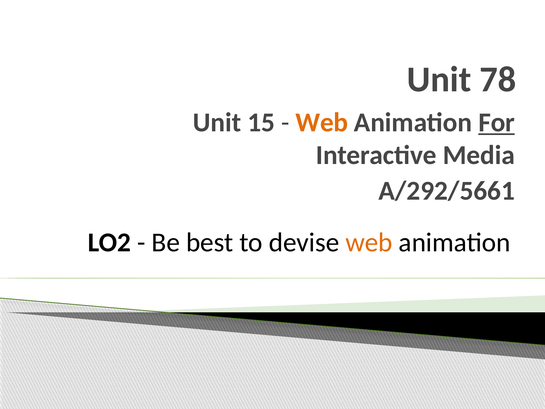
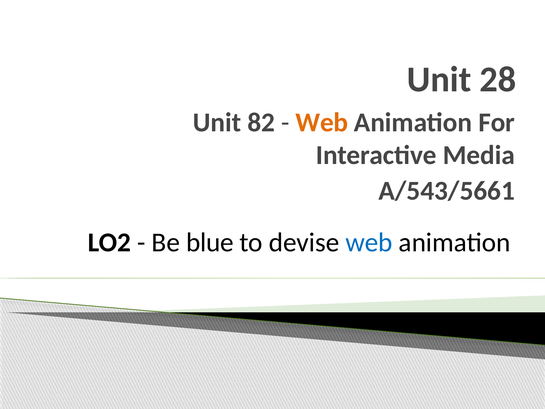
78: 78 -> 28
15: 15 -> 82
For underline: present -> none
A/292/5661: A/292/5661 -> A/543/5661
best: best -> blue
web at (369, 242) colour: orange -> blue
